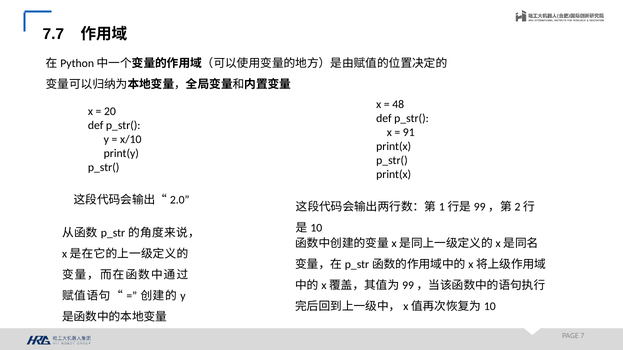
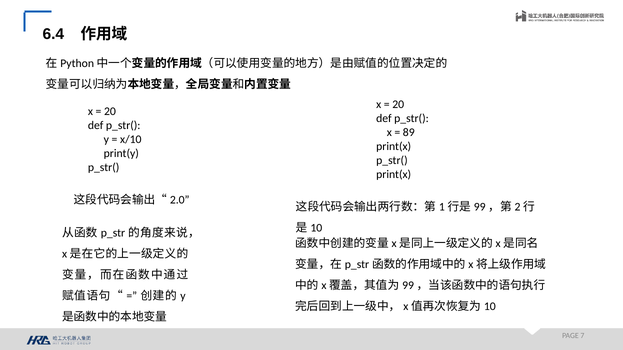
7.7: 7.7 -> 6.4
48 at (398, 105): 48 -> 20
91: 91 -> 89
